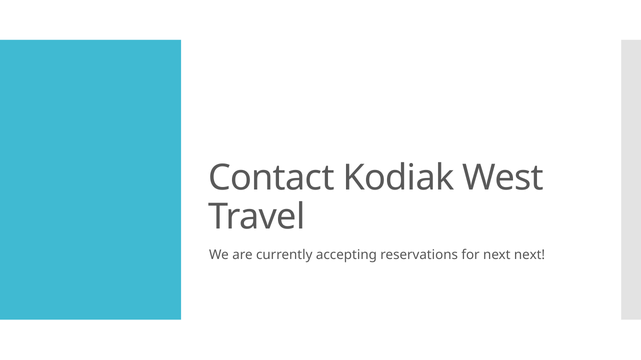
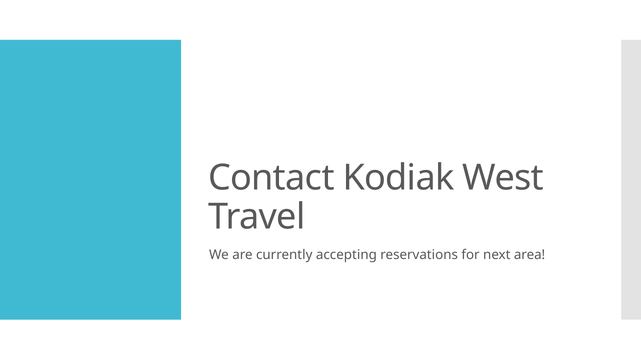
next next: next -> area
